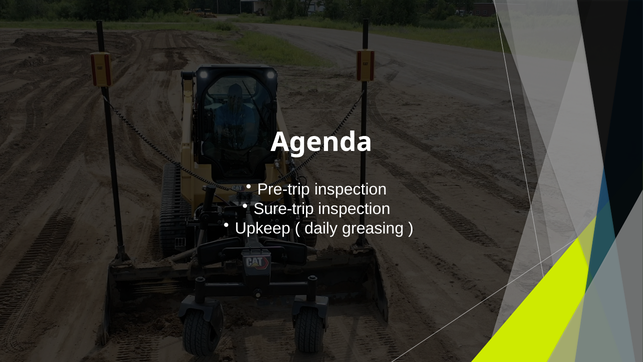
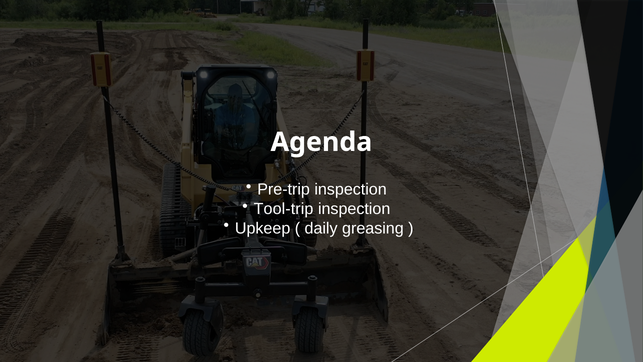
Sure-trip: Sure-trip -> Tool-trip
